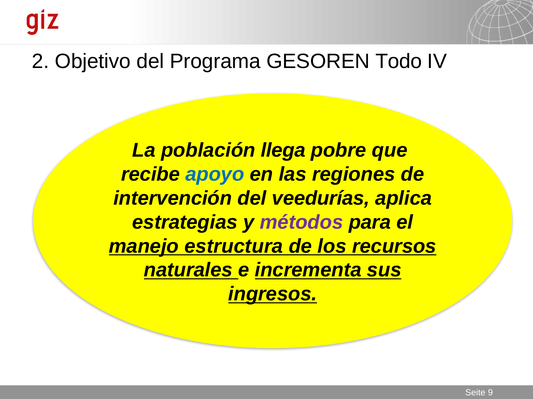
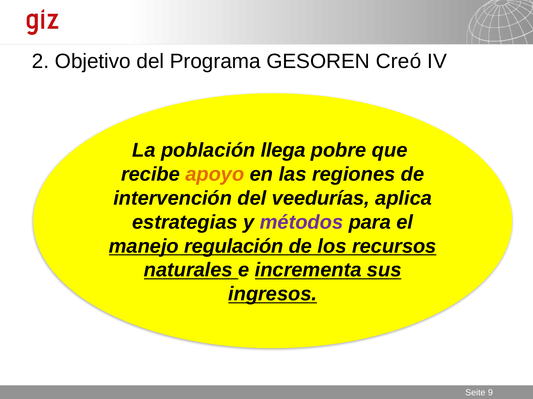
Todo: Todo -> Creó
apoyo colour: blue -> orange
estructura: estructura -> regulación
